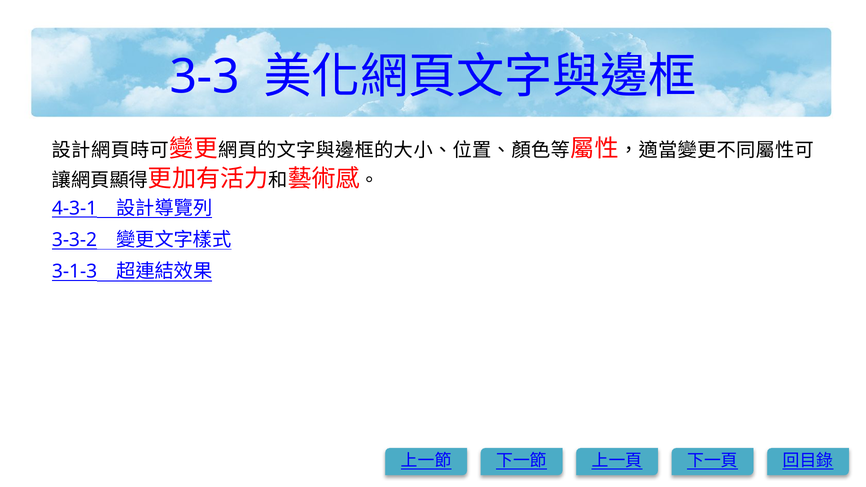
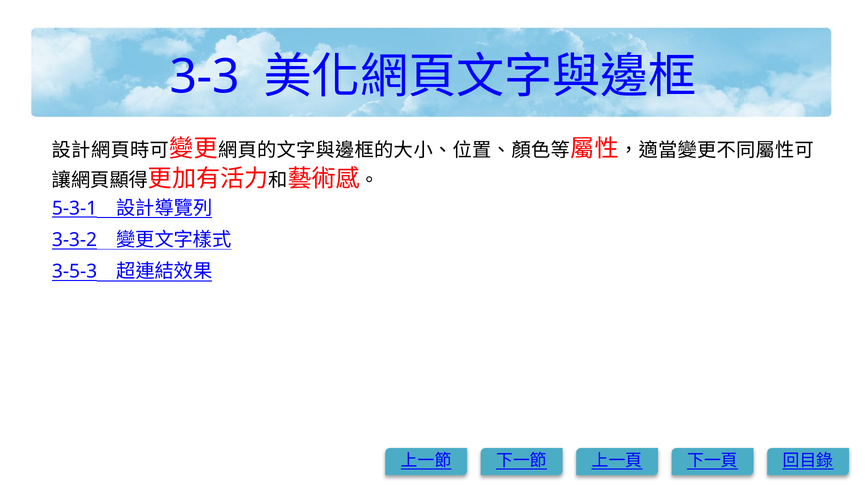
4-3-1: 4-3-1 -> 5-3-1
3-1-3: 3-1-3 -> 3-5-3
